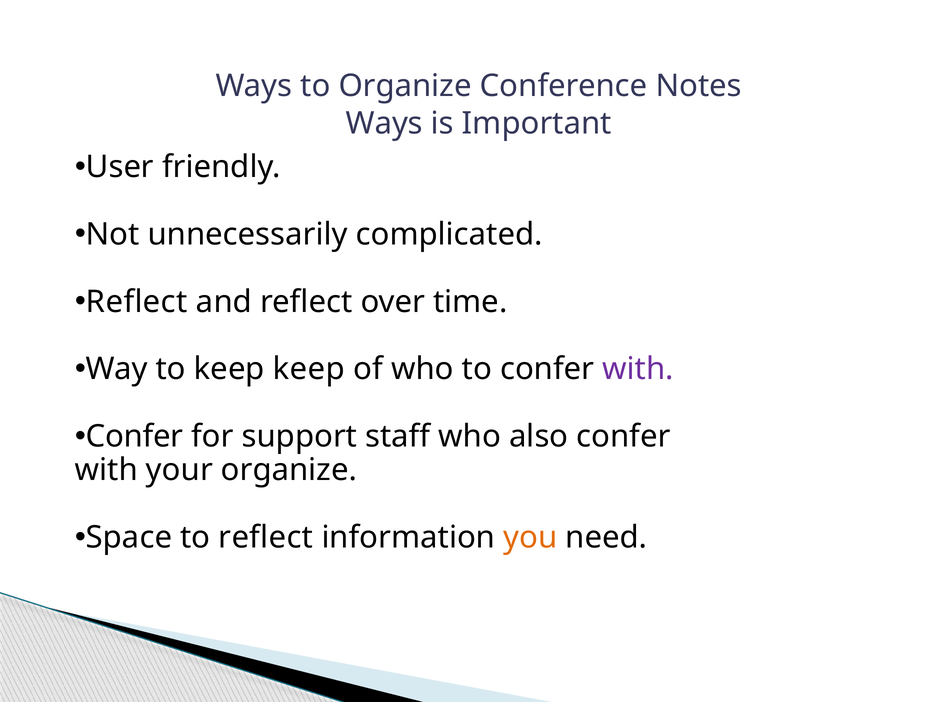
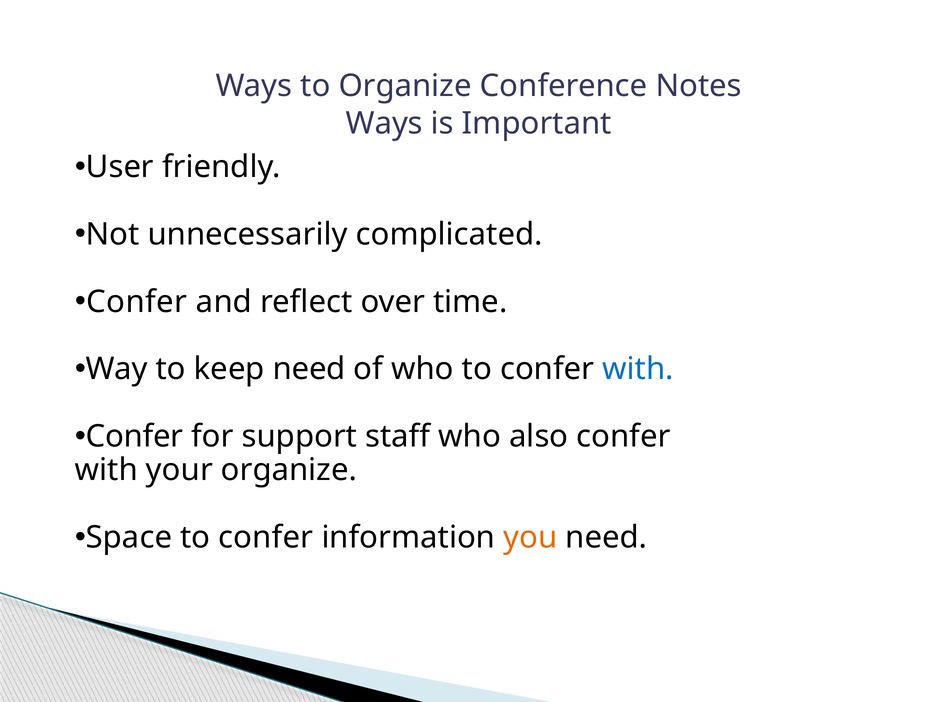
Reflect at (137, 301): Reflect -> Confer
keep keep: keep -> need
with at (638, 369) colour: purple -> blue
Space to reflect: reflect -> confer
